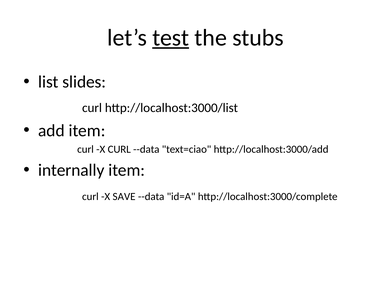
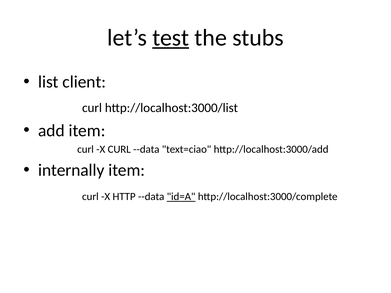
slides: slides -> client
SAVE: SAVE -> HTTP
id=A underline: none -> present
